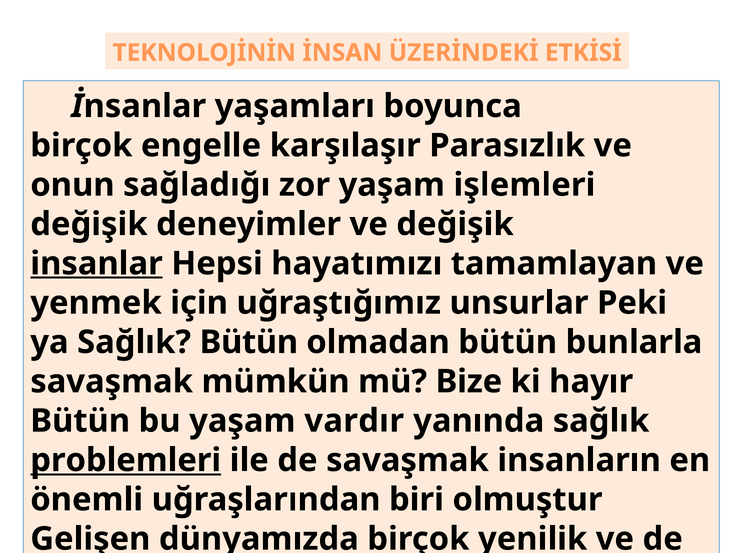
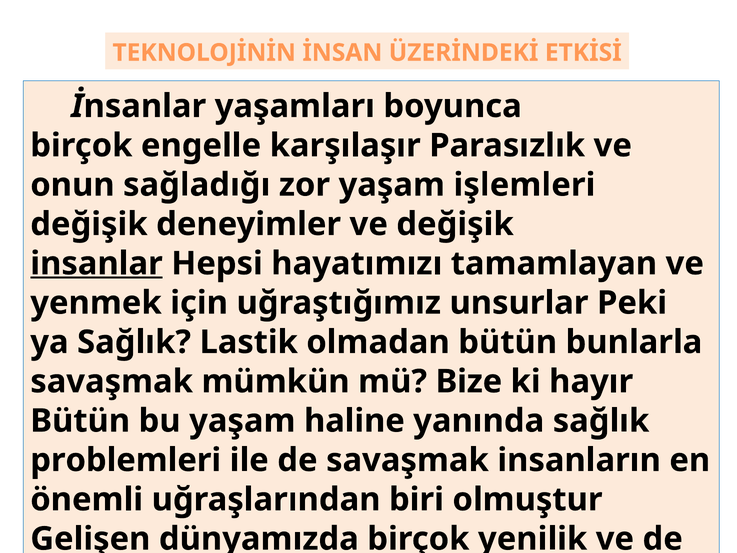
Sağlık Bütün: Bütün -> Lastik
vardır: vardır -> haline
problemleri underline: present -> none
